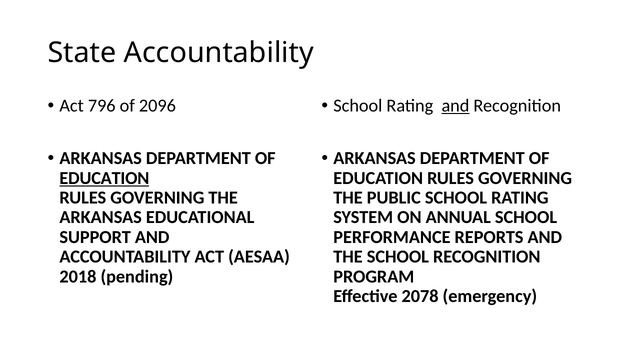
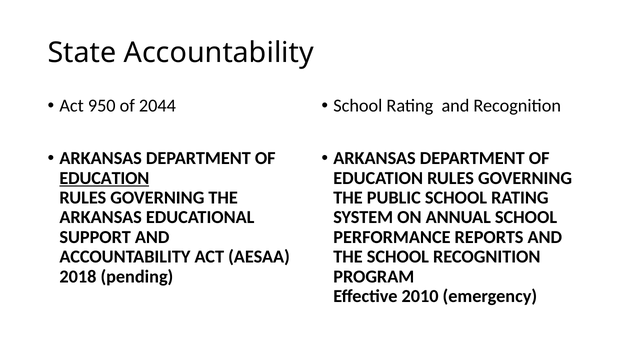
796: 796 -> 950
2096: 2096 -> 2044
and at (455, 106) underline: present -> none
2078: 2078 -> 2010
